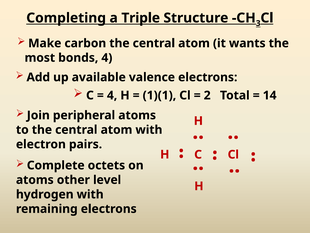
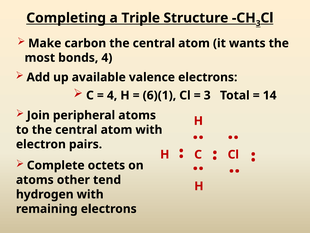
1)(1: 1)(1 -> 6)(1
2 at (207, 95): 2 -> 3
level: level -> tend
